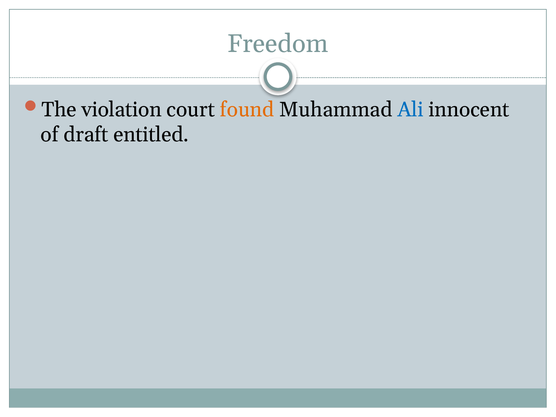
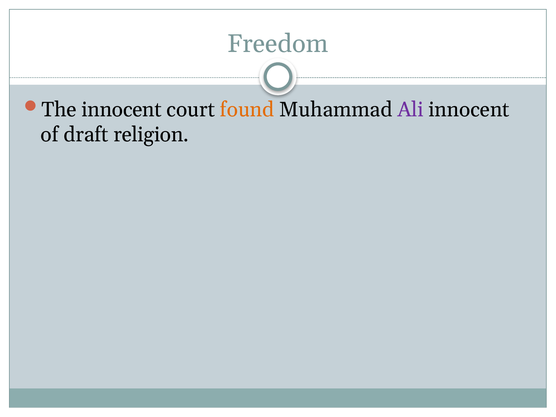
The violation: violation -> innocent
Ali colour: blue -> purple
entitled: entitled -> religion
